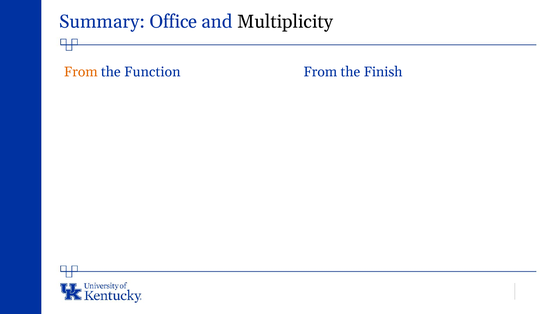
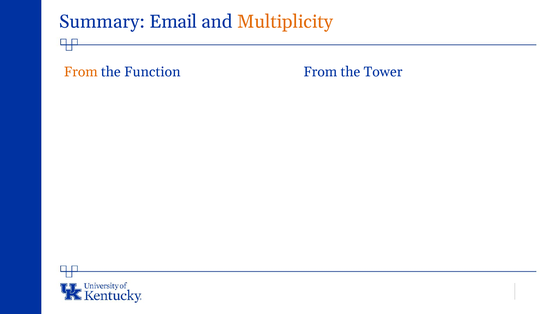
Office: Office -> Email
Multiplicity colour: black -> orange
Finish: Finish -> Tower
